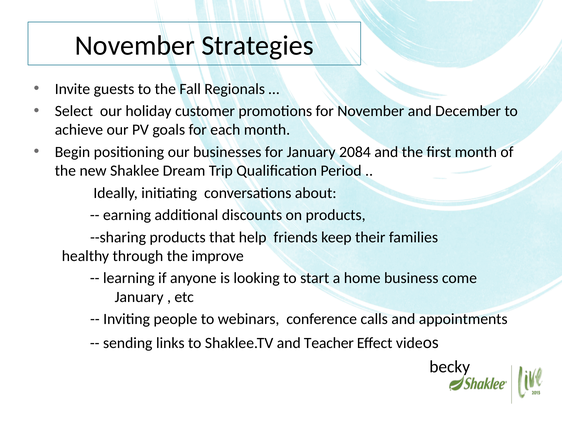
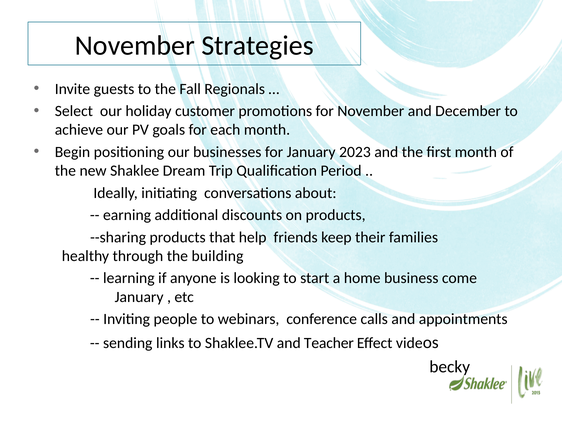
2084: 2084 -> 2023
improve: improve -> building
